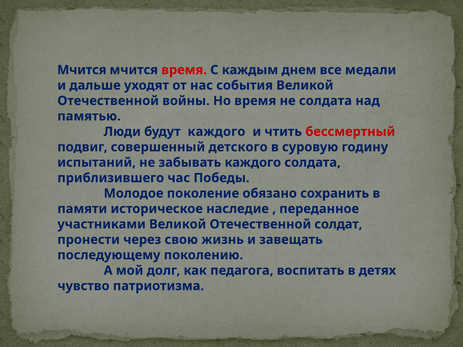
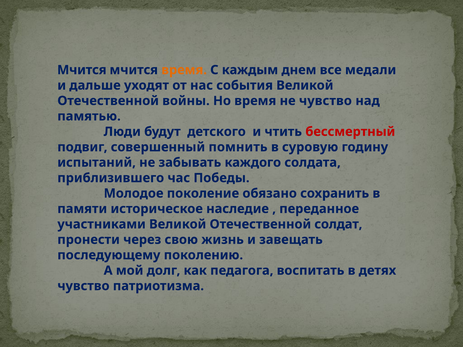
время at (184, 70) colour: red -> orange
не солдата: солдата -> чувство
будут каждого: каждого -> детского
детского: детского -> помнить
